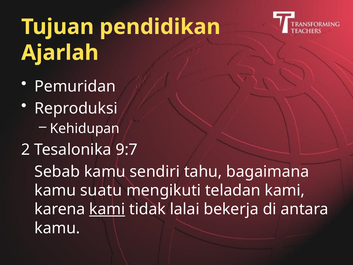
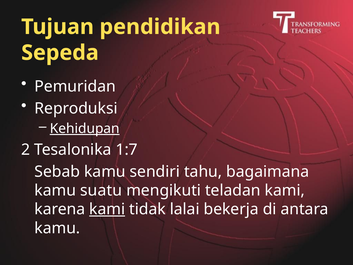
Ajarlah: Ajarlah -> Sepeda
Kehidupan underline: none -> present
9:7: 9:7 -> 1:7
